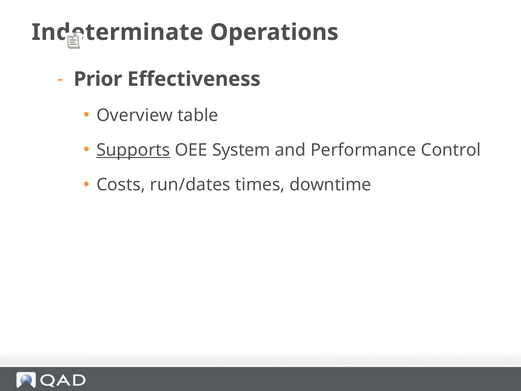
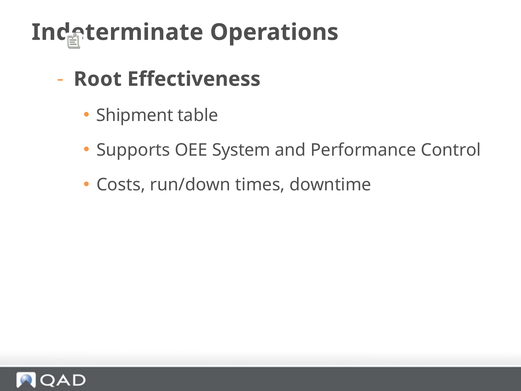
Prior: Prior -> Root
Overview: Overview -> Shipment
Supports underline: present -> none
run/dates: run/dates -> run/down
